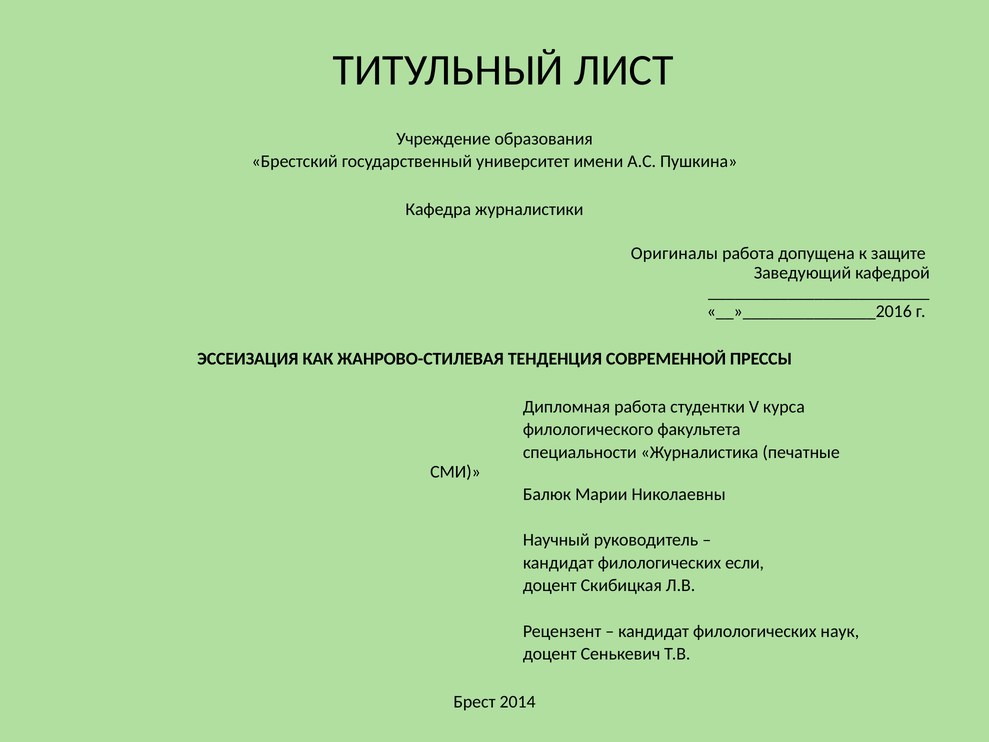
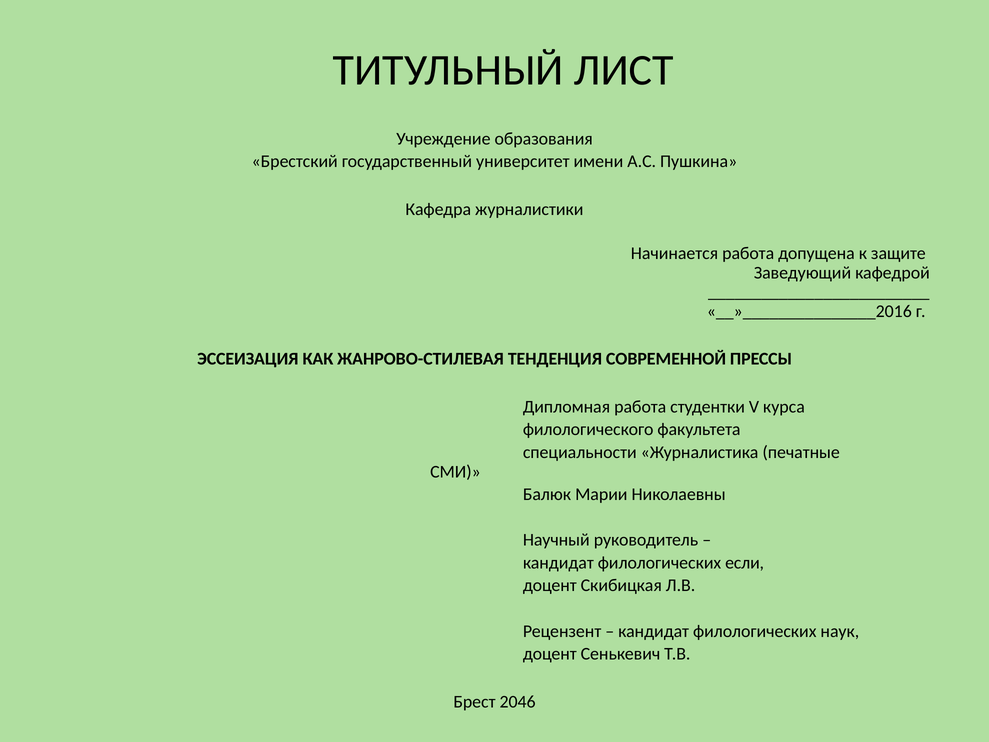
Оригиналы: Оригиналы -> Начинается
2014: 2014 -> 2046
